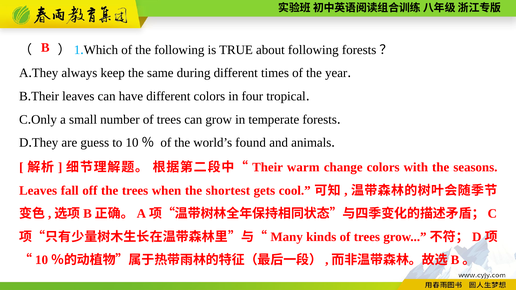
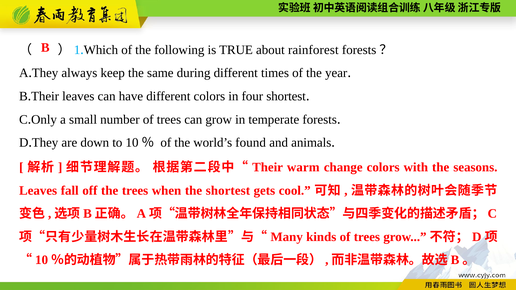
about following: following -> rainforest
four tropical: tropical -> shortest
guess: guess -> down
